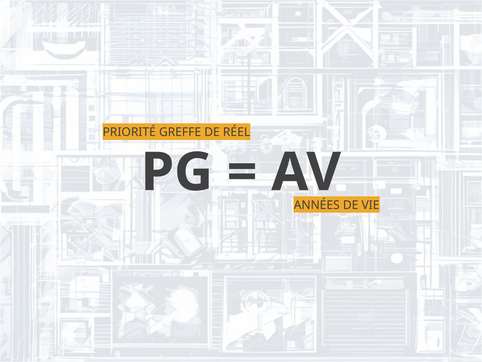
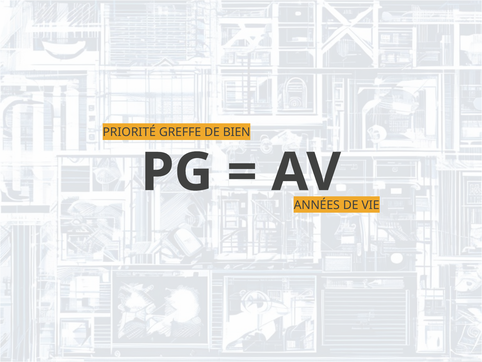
RÉEL: RÉEL -> BIEN
